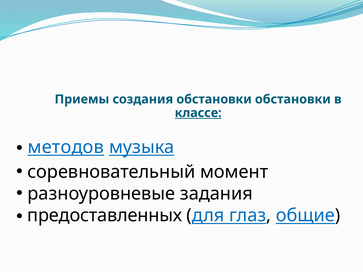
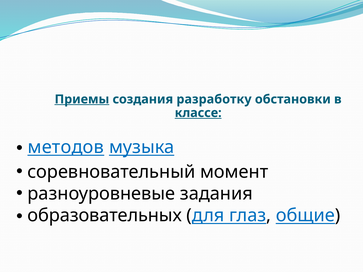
Приемы underline: none -> present
создания обстановки: обстановки -> разработку
предоставленных: предоставленных -> образовательных
